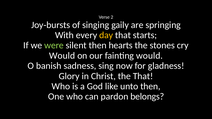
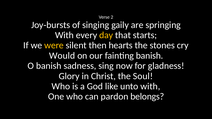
were colour: light green -> yellow
fainting would: would -> banish
the That: That -> Soul
unto then: then -> with
